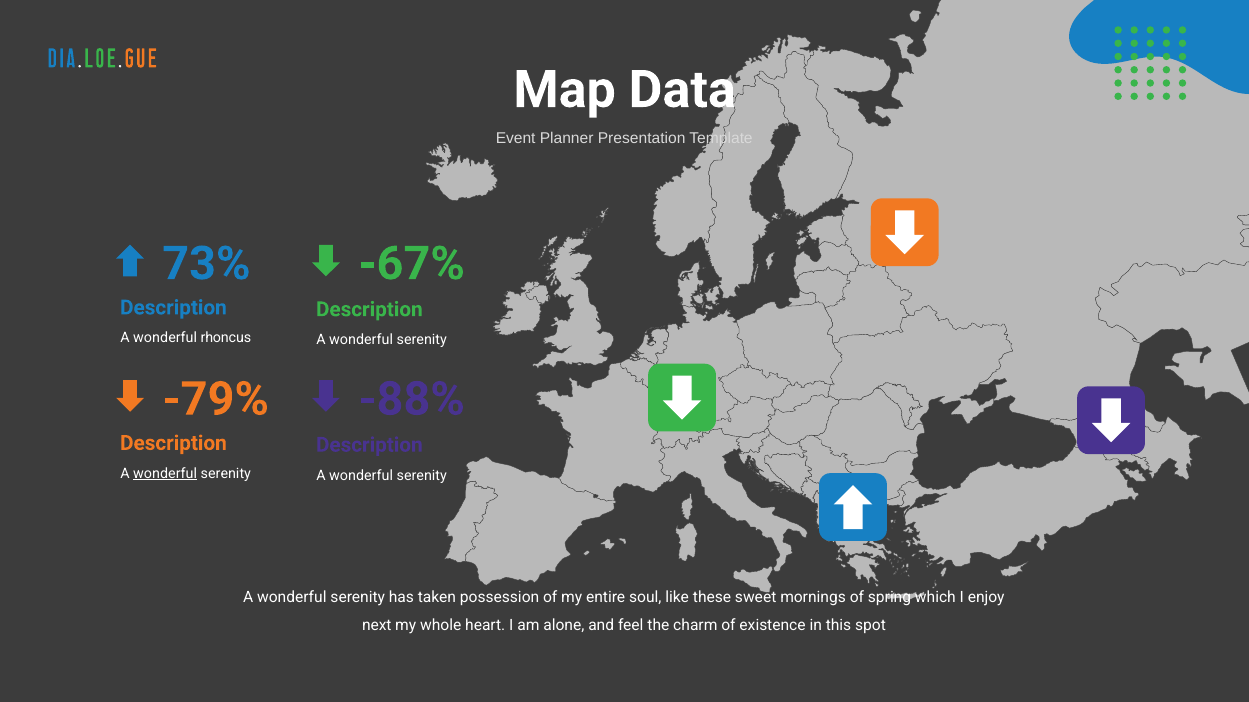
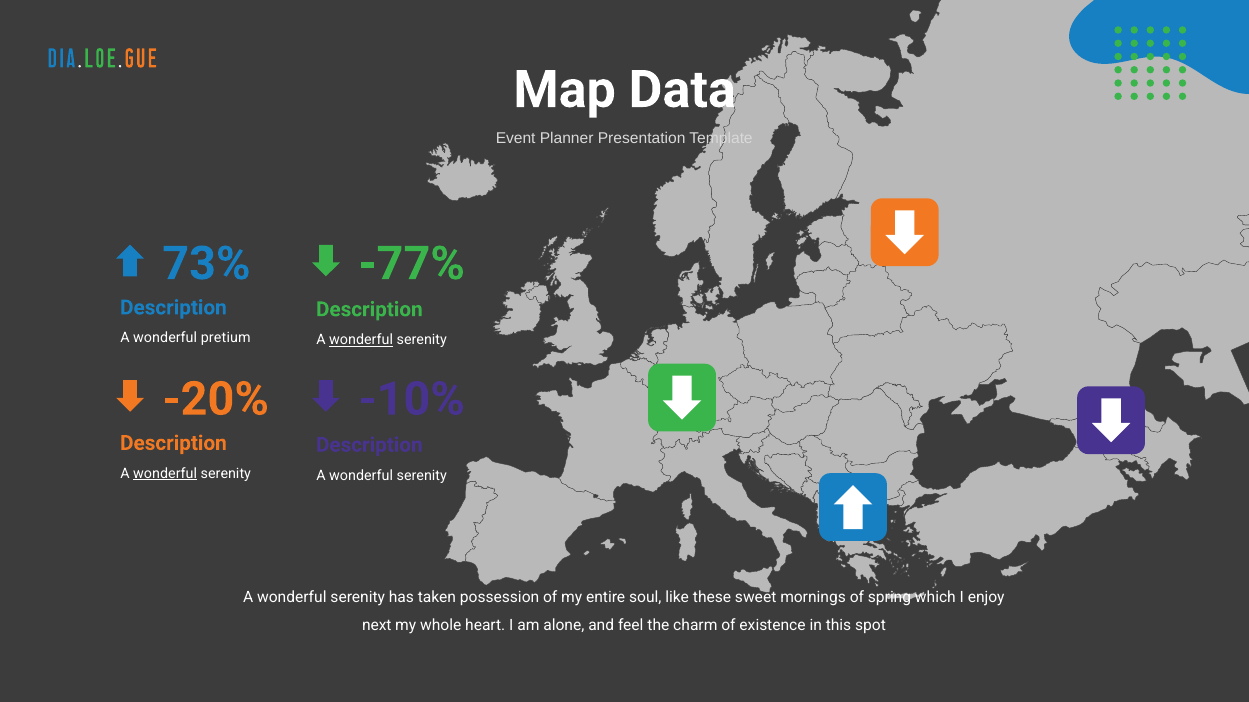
-67%: -67% -> -77%
rhoncus: rhoncus -> pretium
wonderful at (361, 340) underline: none -> present
-79%: -79% -> -20%
-88%: -88% -> -10%
